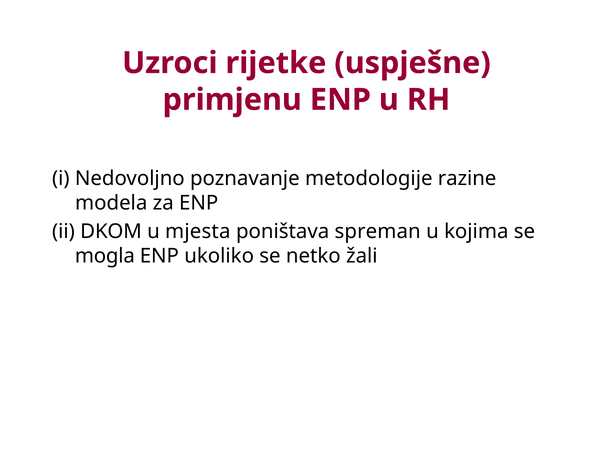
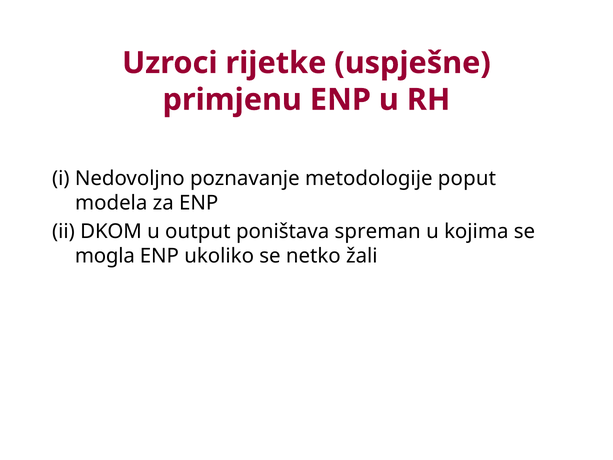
razine: razine -> poput
mjesta: mjesta -> output
